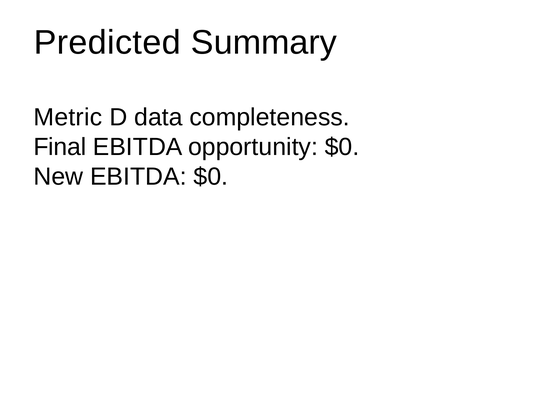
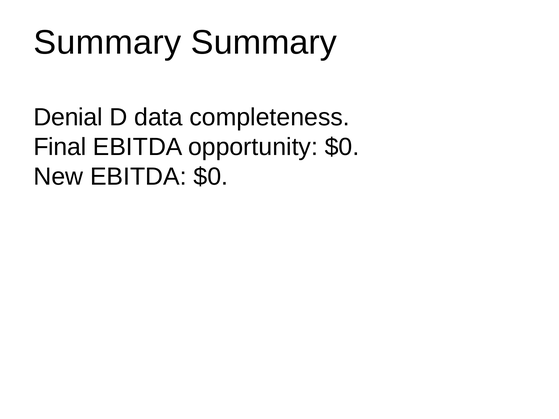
Predicted at (107, 42): Predicted -> Summary
Metric: Metric -> Denial
